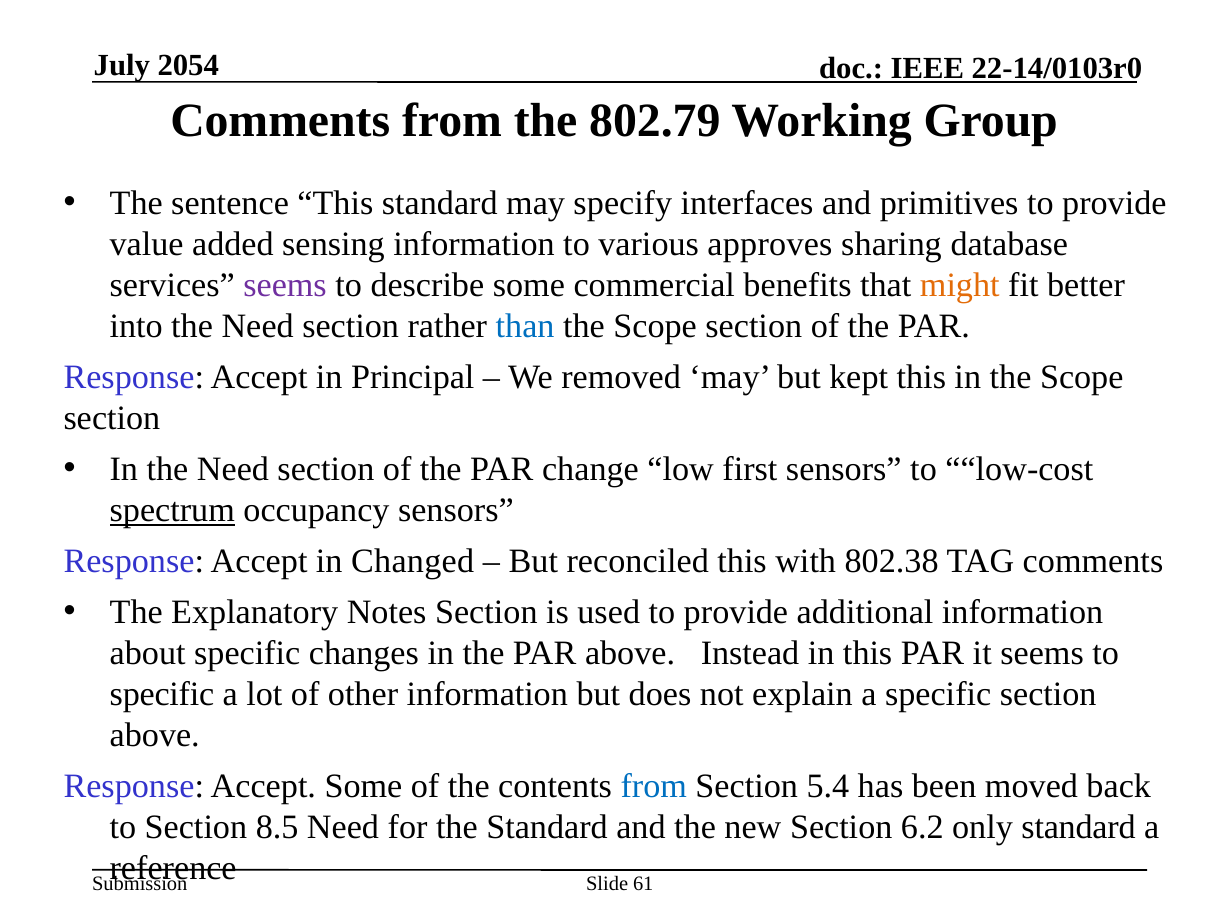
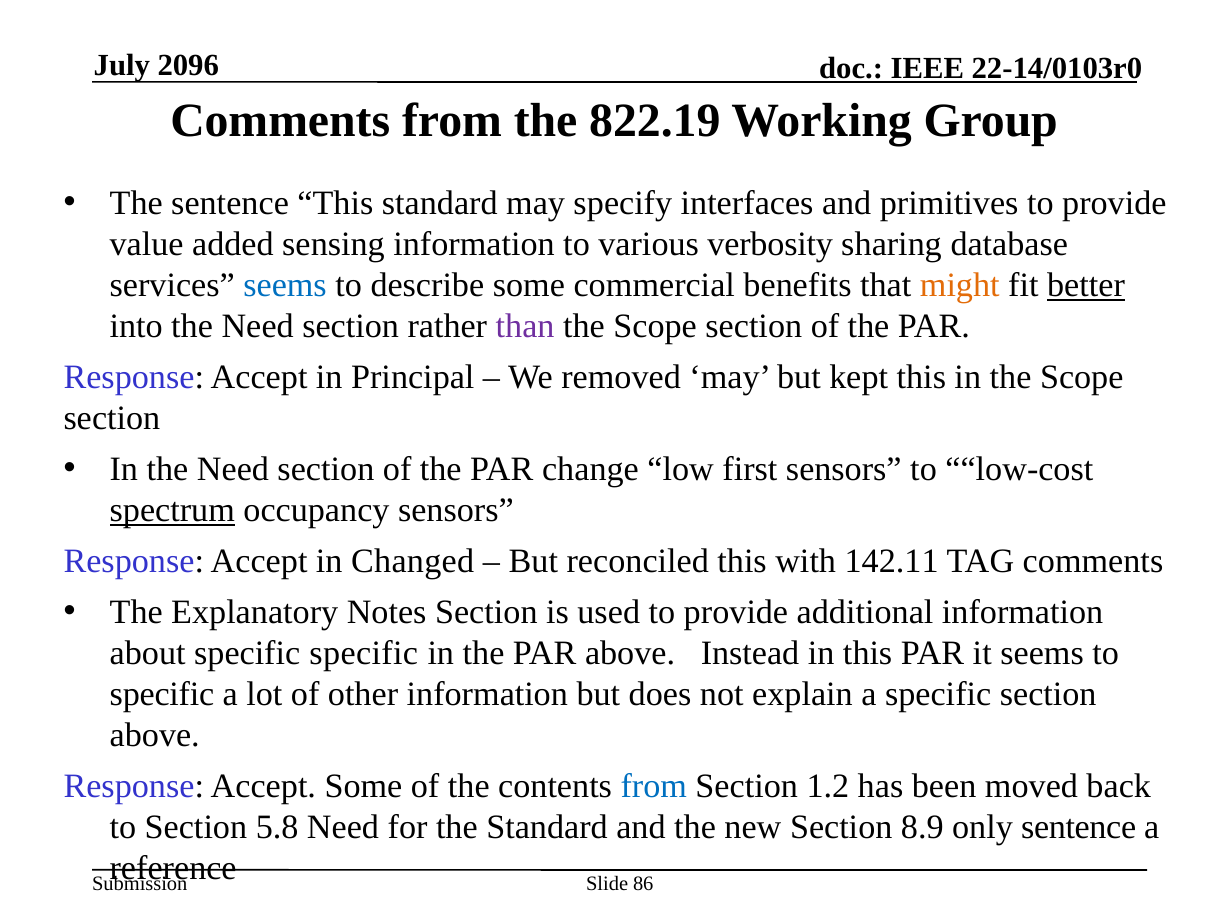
2054: 2054 -> 2096
802.79: 802.79 -> 822.19
approves: approves -> verbosity
seems at (285, 285) colour: purple -> blue
better underline: none -> present
than colour: blue -> purple
802.38: 802.38 -> 142.11
specific changes: changes -> specific
5.4: 5.4 -> 1.2
8.5: 8.5 -> 5.8
6.2: 6.2 -> 8.9
only standard: standard -> sentence
61: 61 -> 86
